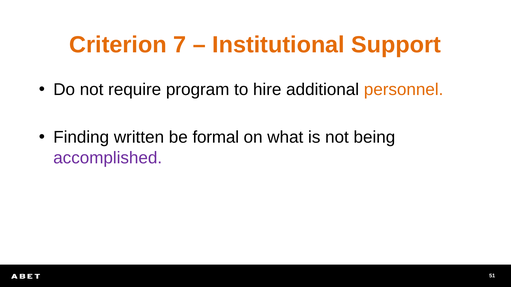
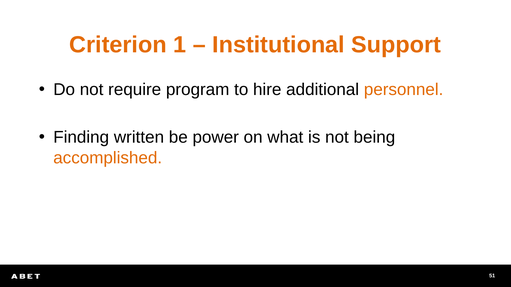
7: 7 -> 1
formal: formal -> power
accomplished colour: purple -> orange
